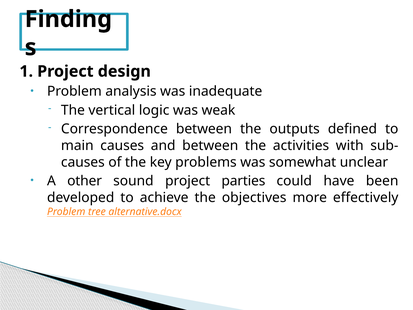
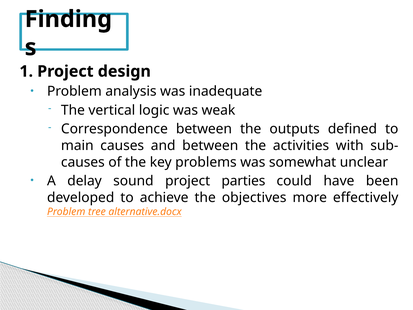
other: other -> delay
